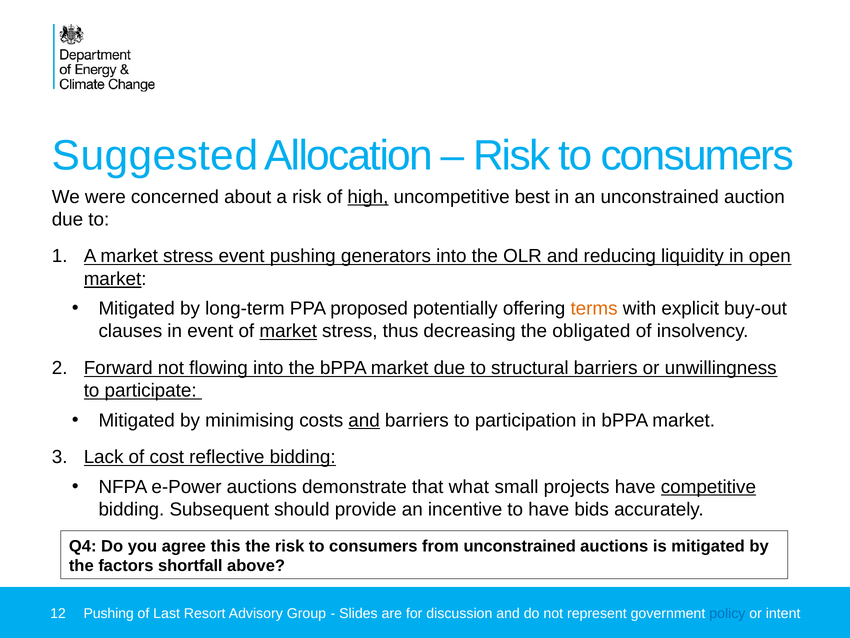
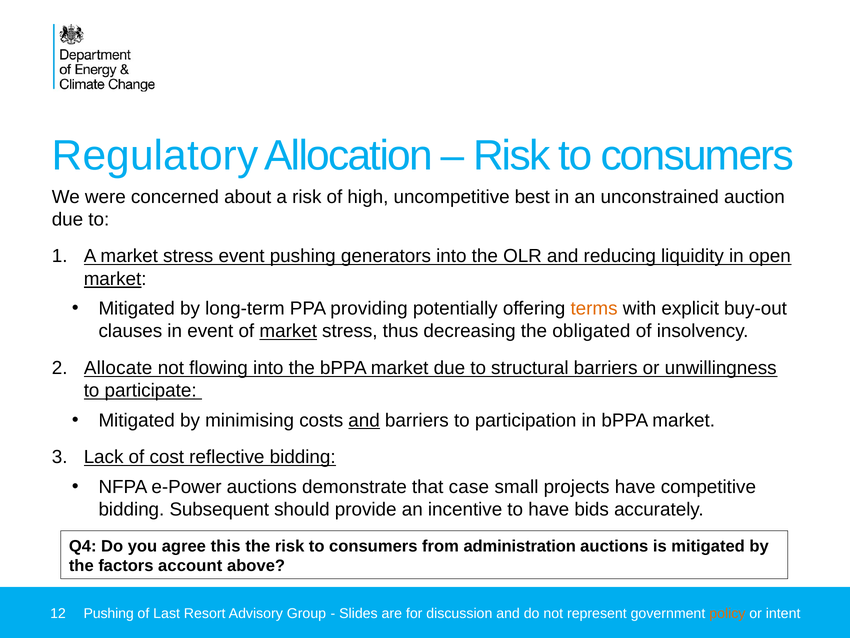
Suggested: Suggested -> Regulatory
high underline: present -> none
proposed: proposed -> providing
Forward: Forward -> Allocate
what: what -> case
competitive underline: present -> none
from unconstrained: unconstrained -> administration
shortfall: shortfall -> account
policy colour: blue -> orange
